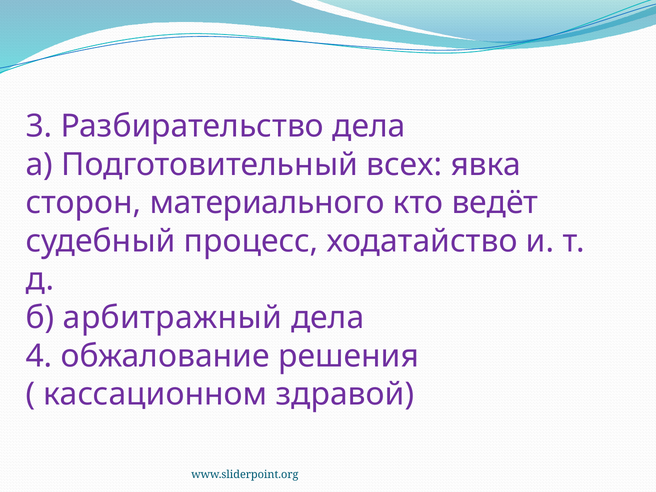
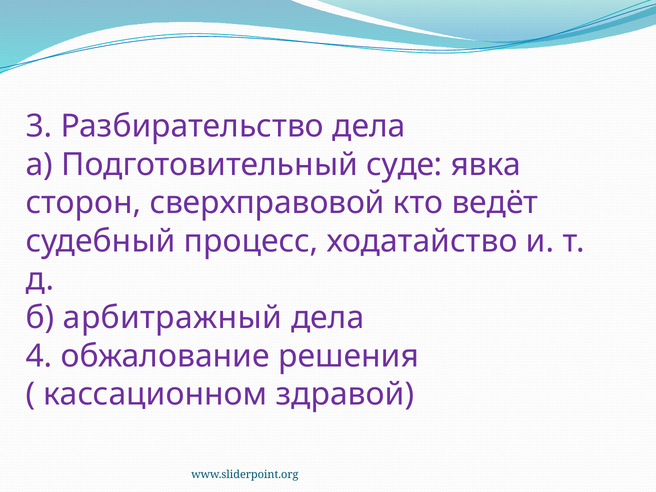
всех: всех -> суде
материального: материального -> сверхправовой
